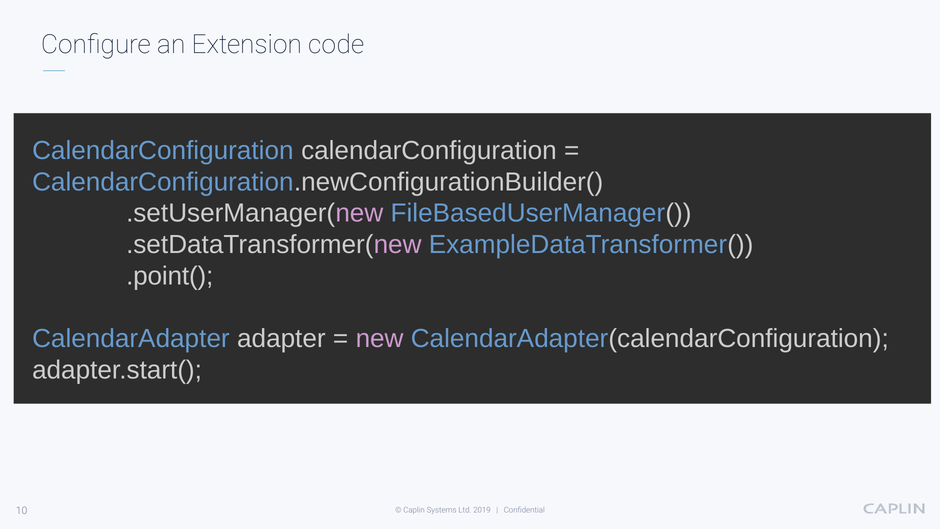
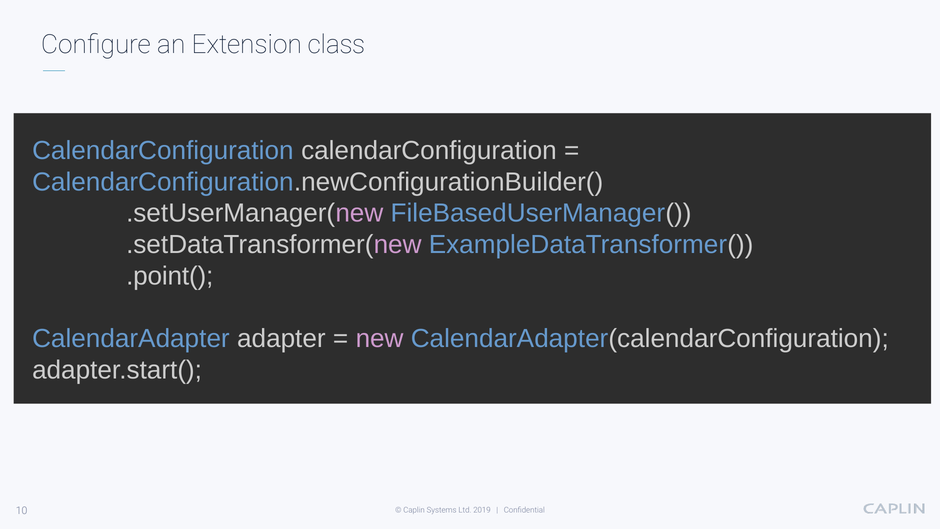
code: code -> class
